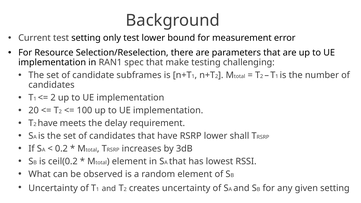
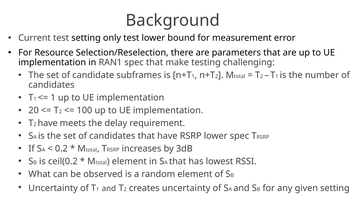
2 at (53, 98): 2 -> 1
lower shall: shall -> spec
